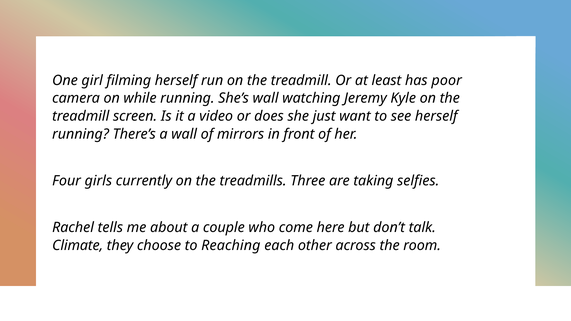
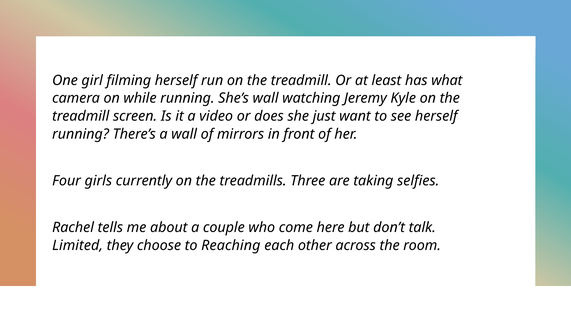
poor: poor -> what
Climate: Climate -> Limited
